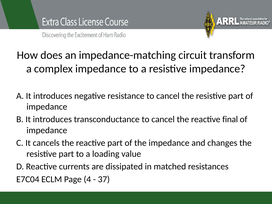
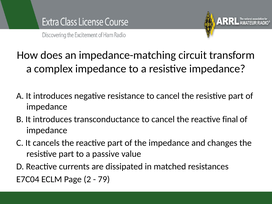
loading: loading -> passive
4: 4 -> 2
37: 37 -> 79
